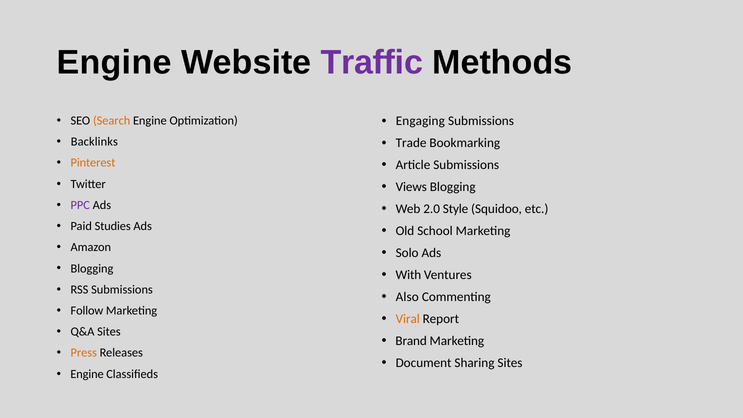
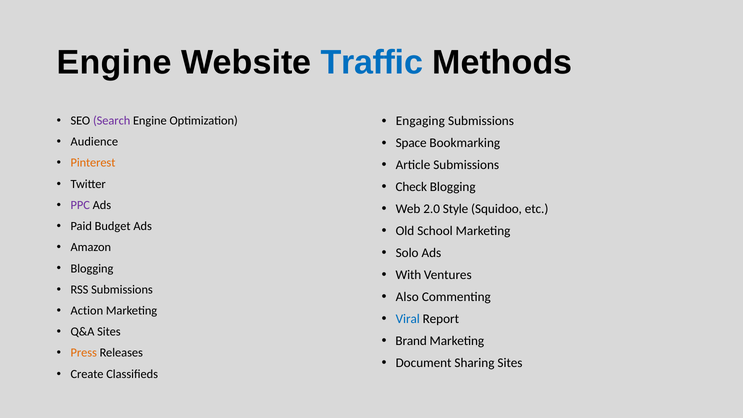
Traffic colour: purple -> blue
Search colour: orange -> purple
Backlinks: Backlinks -> Audience
Trade: Trade -> Space
Views: Views -> Check
Studies: Studies -> Budget
Follow: Follow -> Action
Viral colour: orange -> blue
Engine at (87, 374): Engine -> Create
